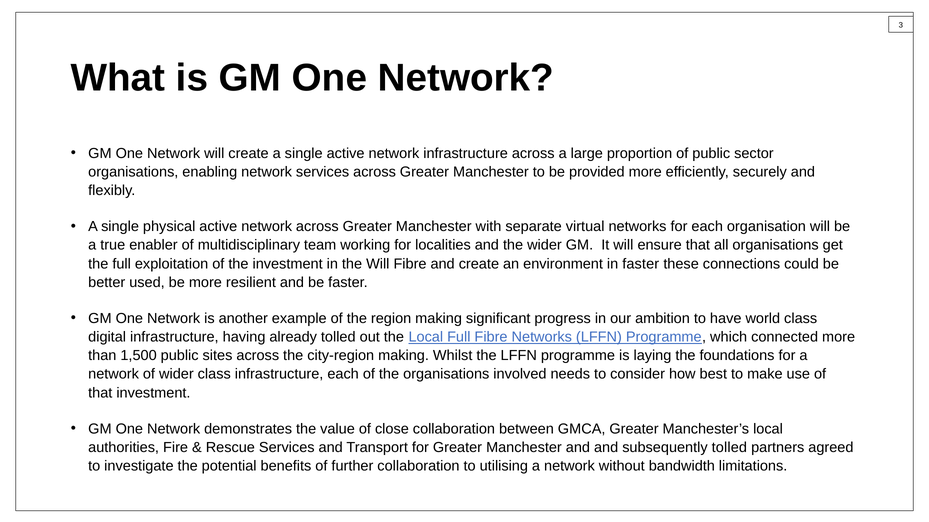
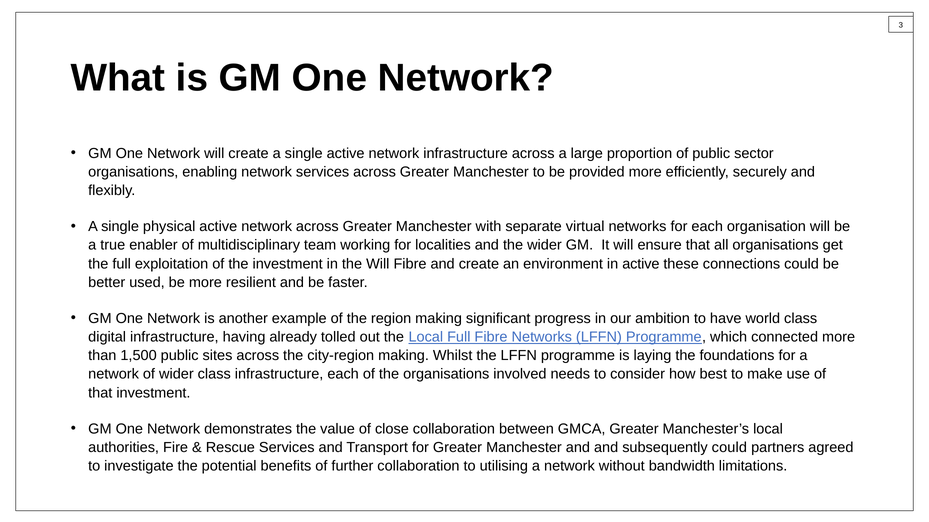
in faster: faster -> active
subsequently tolled: tolled -> could
